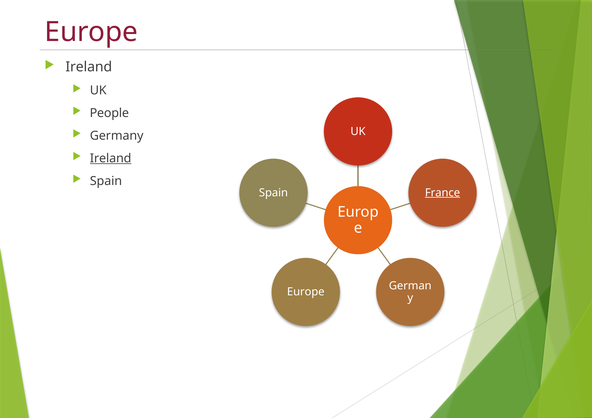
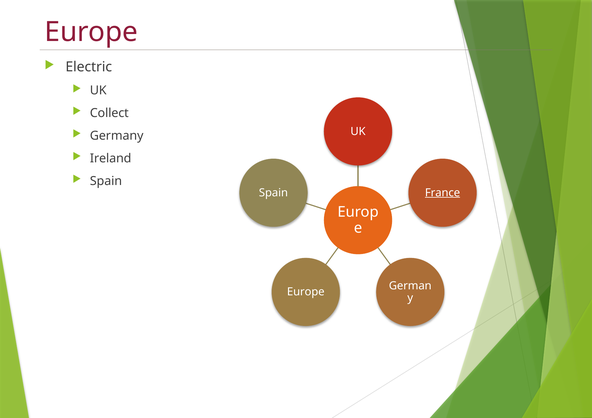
Ireland at (89, 67): Ireland -> Electric
People: People -> Collect
Ireland at (111, 159) underline: present -> none
